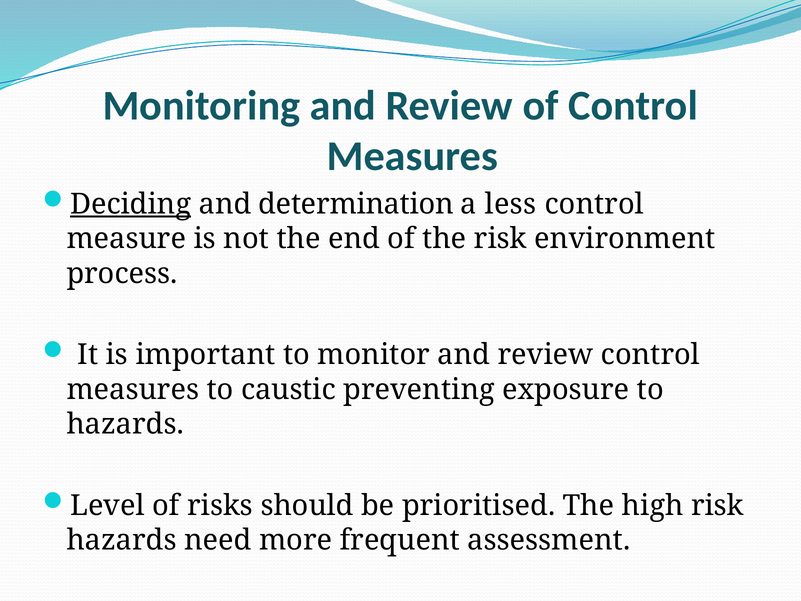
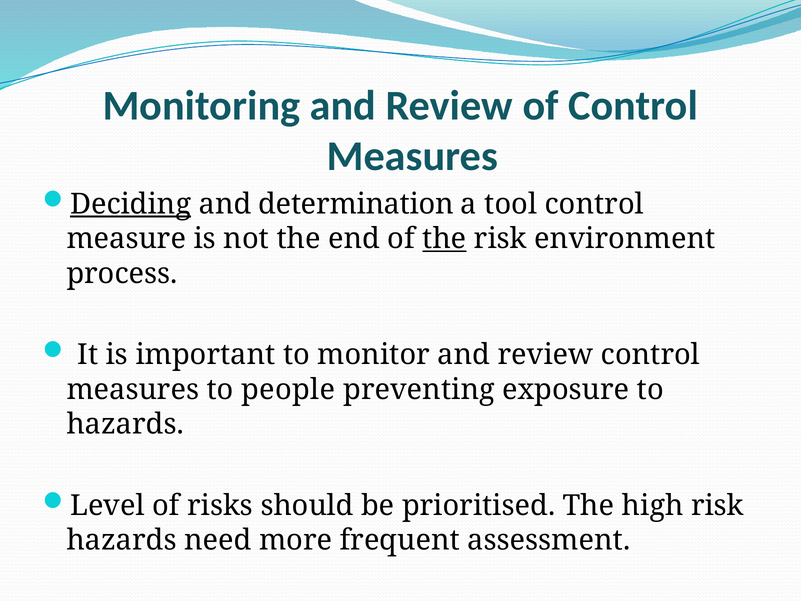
less: less -> tool
the at (444, 239) underline: none -> present
caustic: caustic -> people
